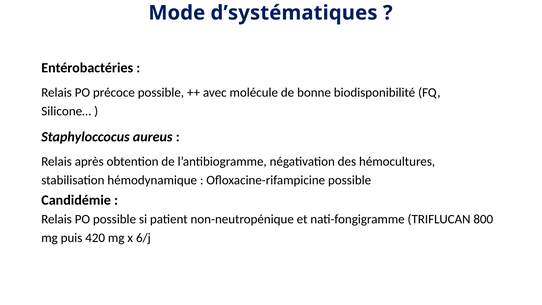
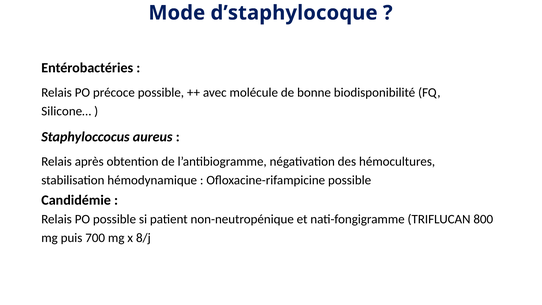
d’systématiques: d’systématiques -> d’staphylocoque
420: 420 -> 700
6/j: 6/j -> 8/j
